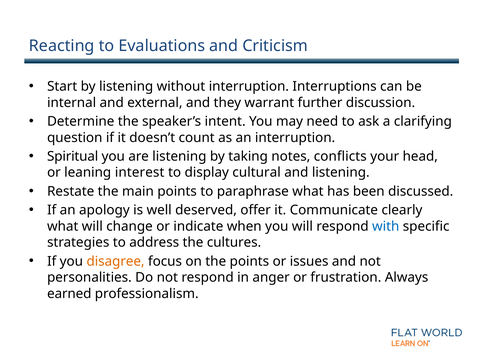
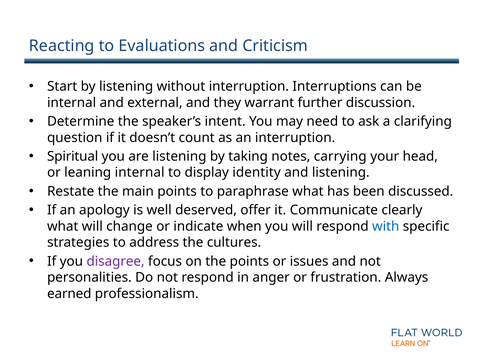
conflicts: conflicts -> carrying
leaning interest: interest -> internal
cultural: cultural -> identity
disagree colour: orange -> purple
